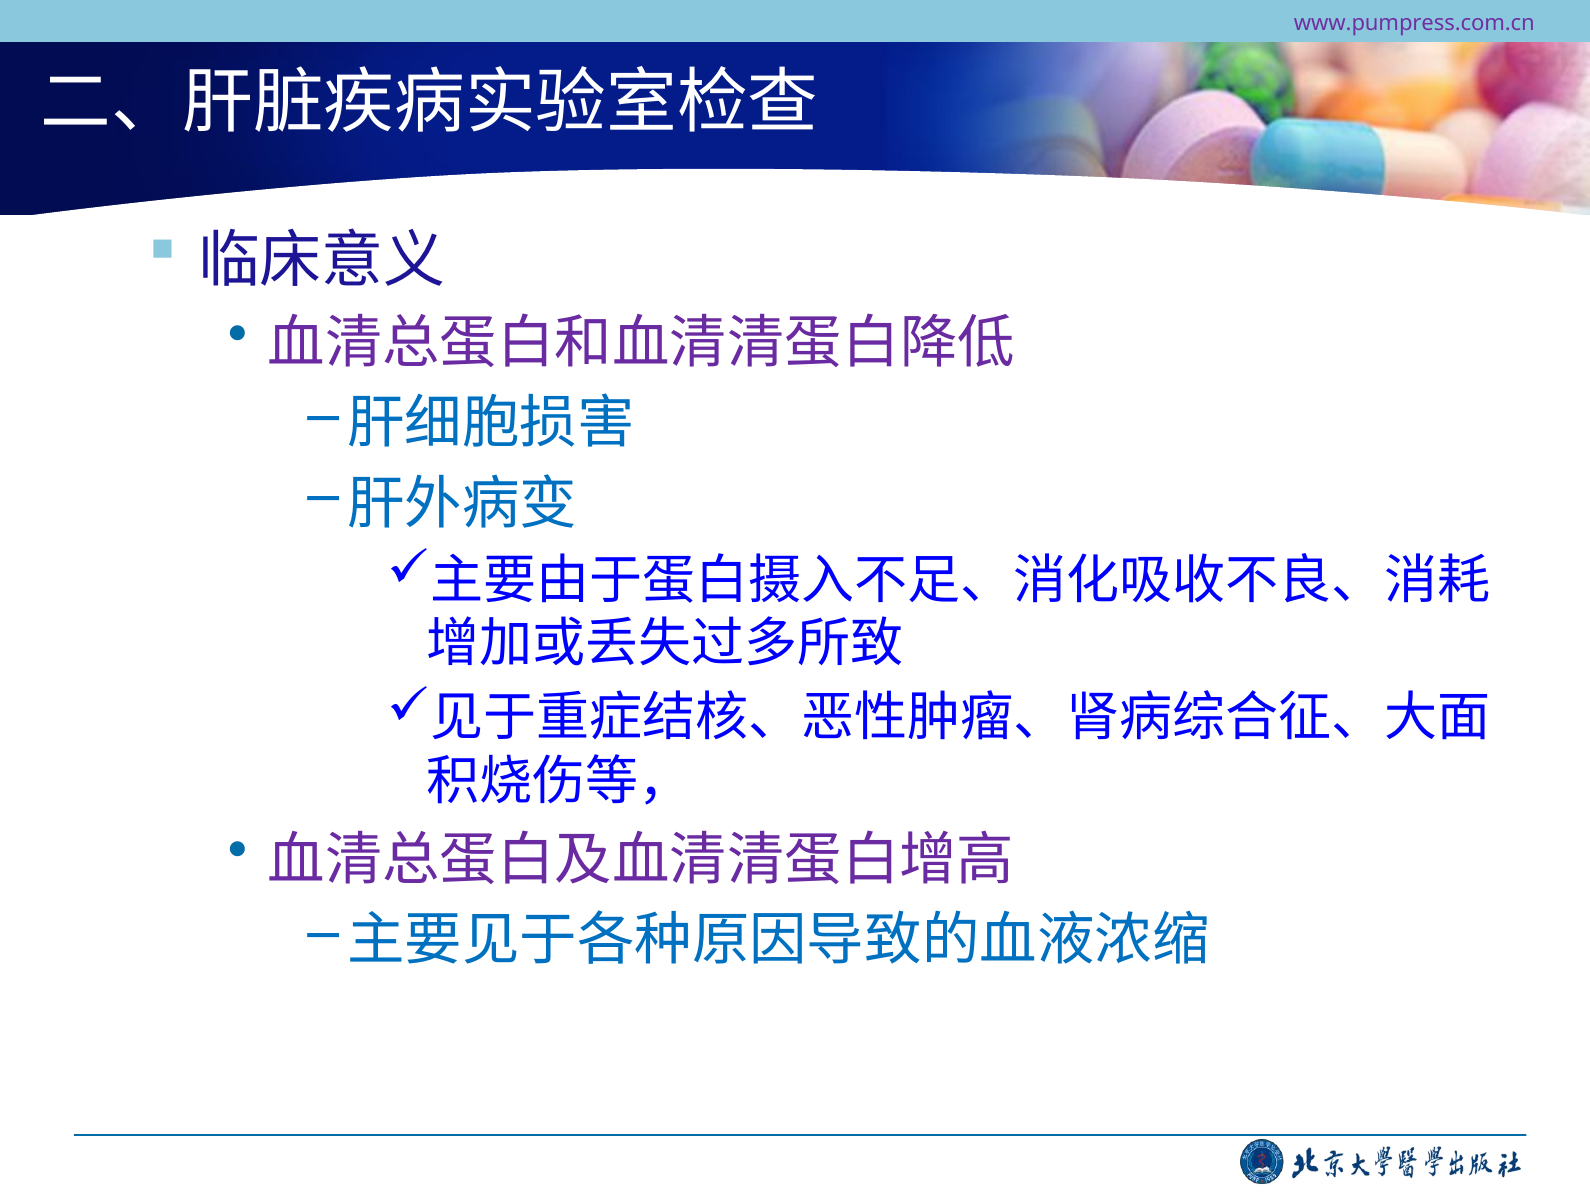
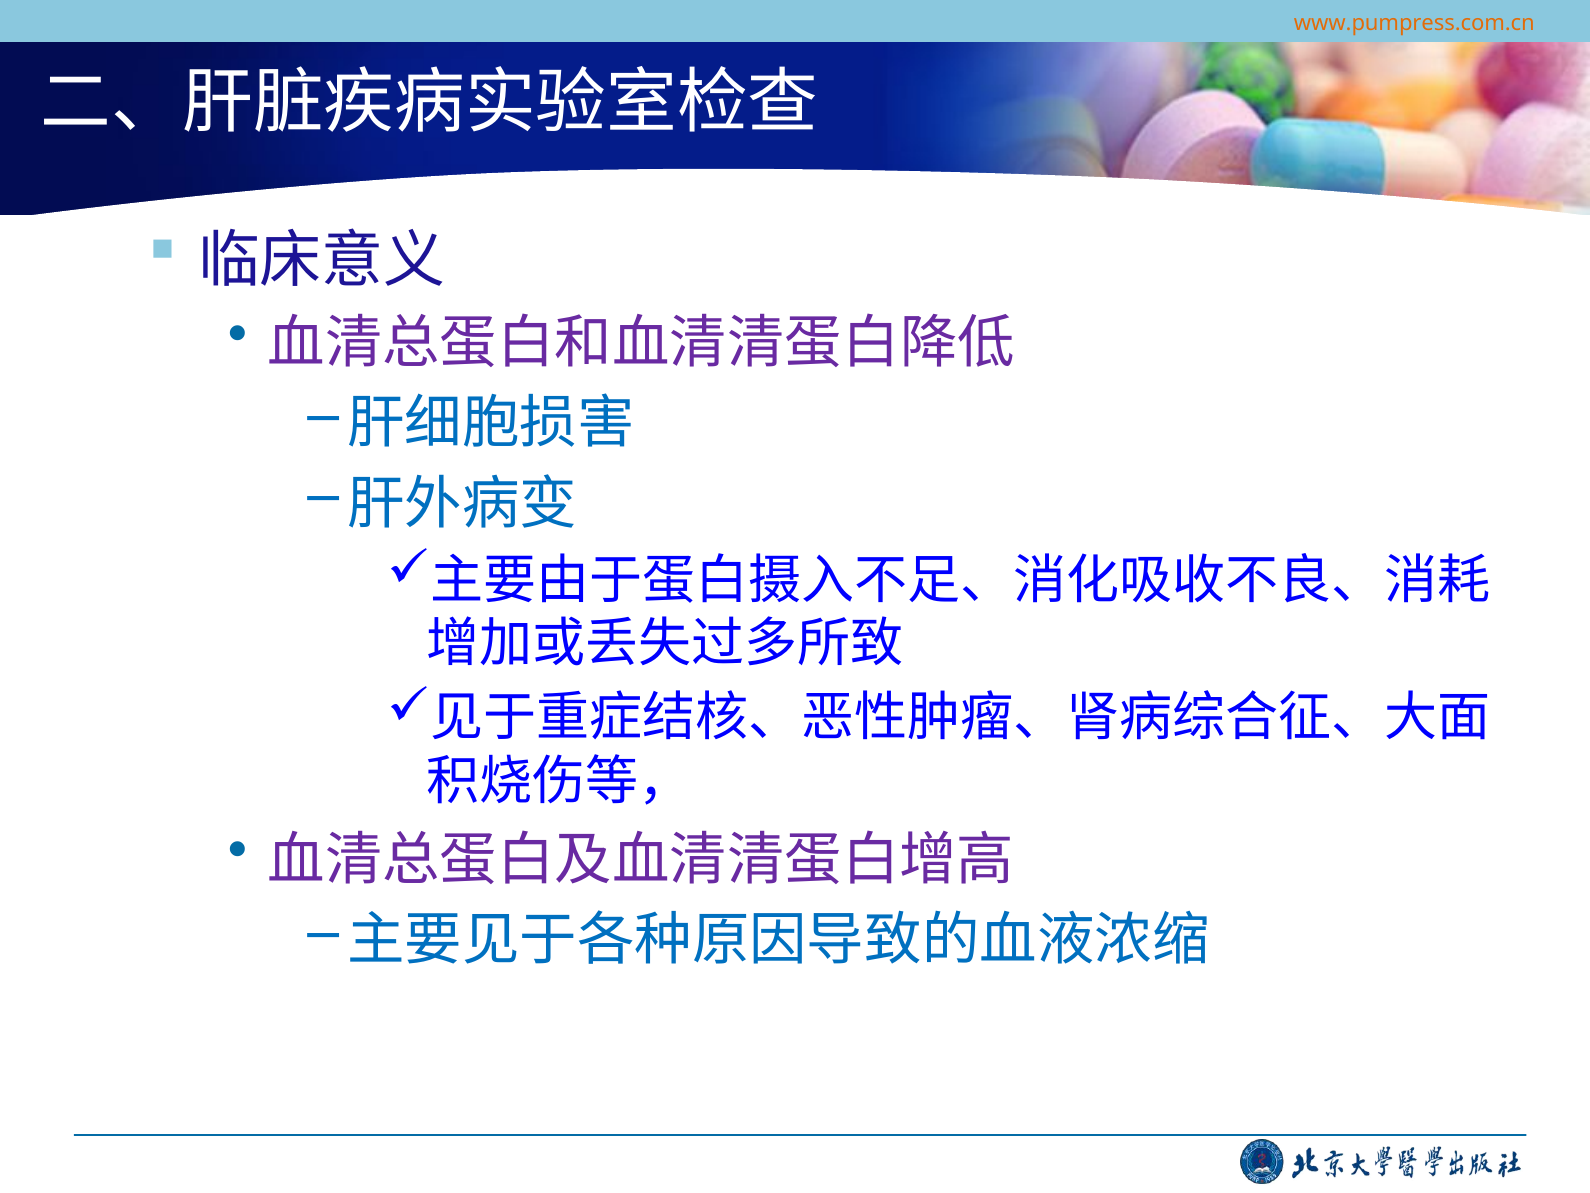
www.pumpress.com.cn colour: purple -> orange
